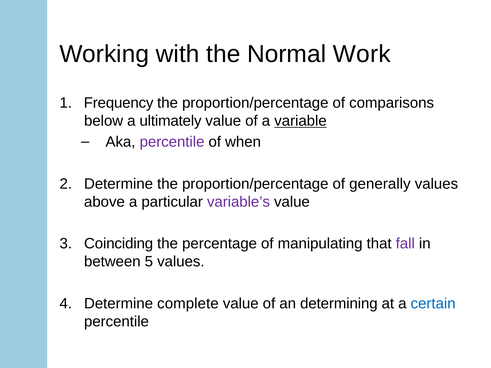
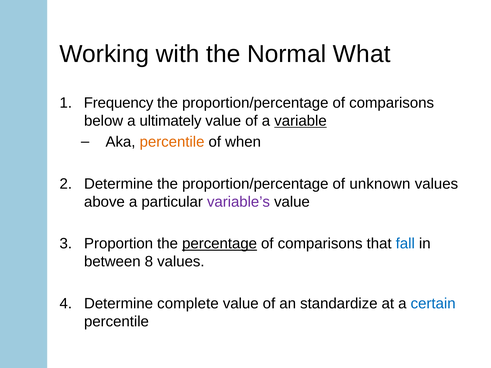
Work: Work -> What
percentile at (172, 142) colour: purple -> orange
generally: generally -> unknown
Coinciding: Coinciding -> Proportion
percentage underline: none -> present
manipulating at (320, 244): manipulating -> comparisons
fall colour: purple -> blue
5: 5 -> 8
determining: determining -> standardize
